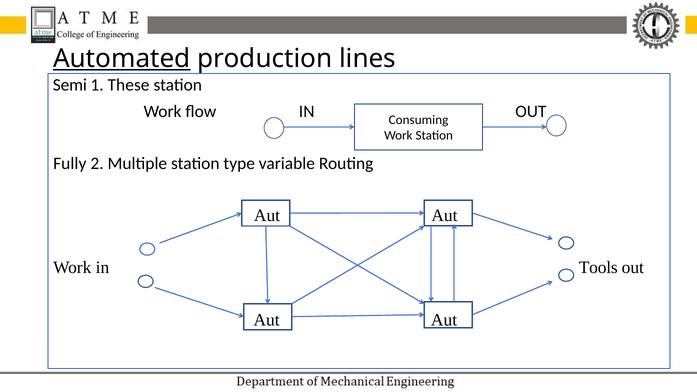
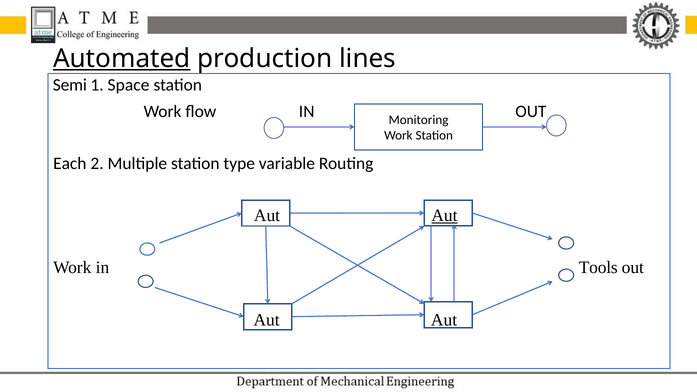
These: These -> Space
Consuming: Consuming -> Monitoring
Fully: Fully -> Each
Aut at (444, 216) underline: none -> present
